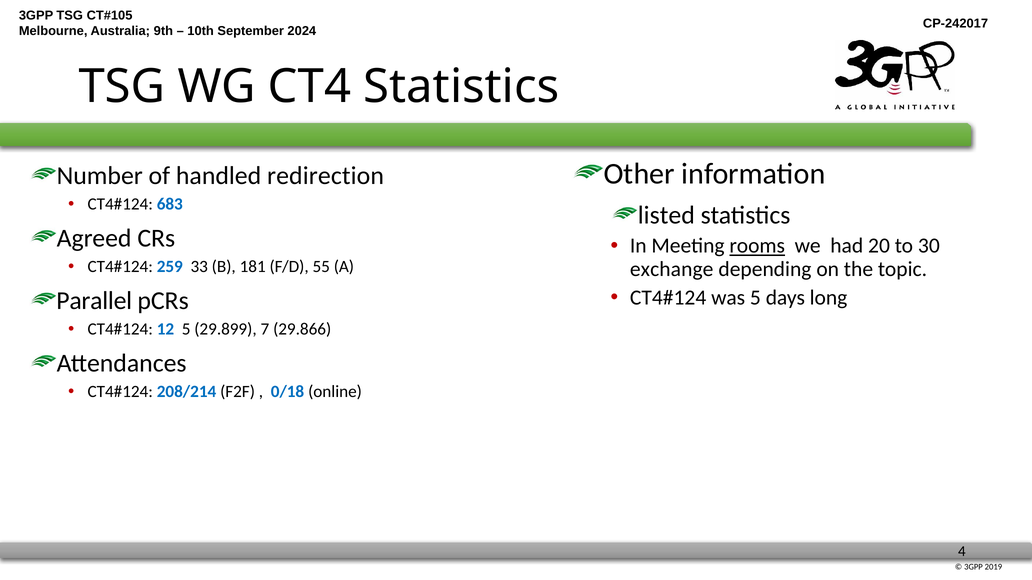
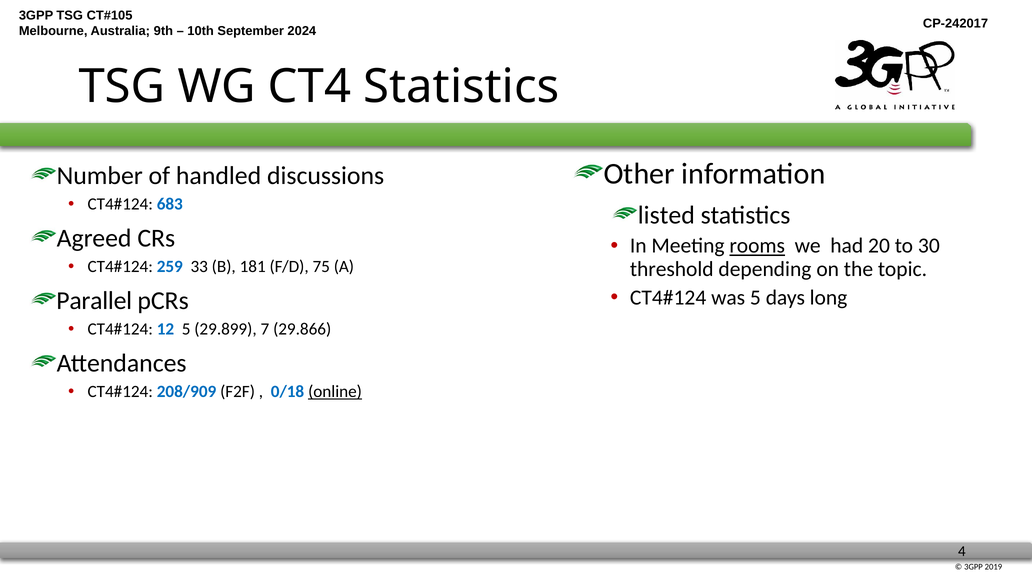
redirection: redirection -> discussions
55: 55 -> 75
exchange: exchange -> threshold
208/214: 208/214 -> 208/909
online underline: none -> present
